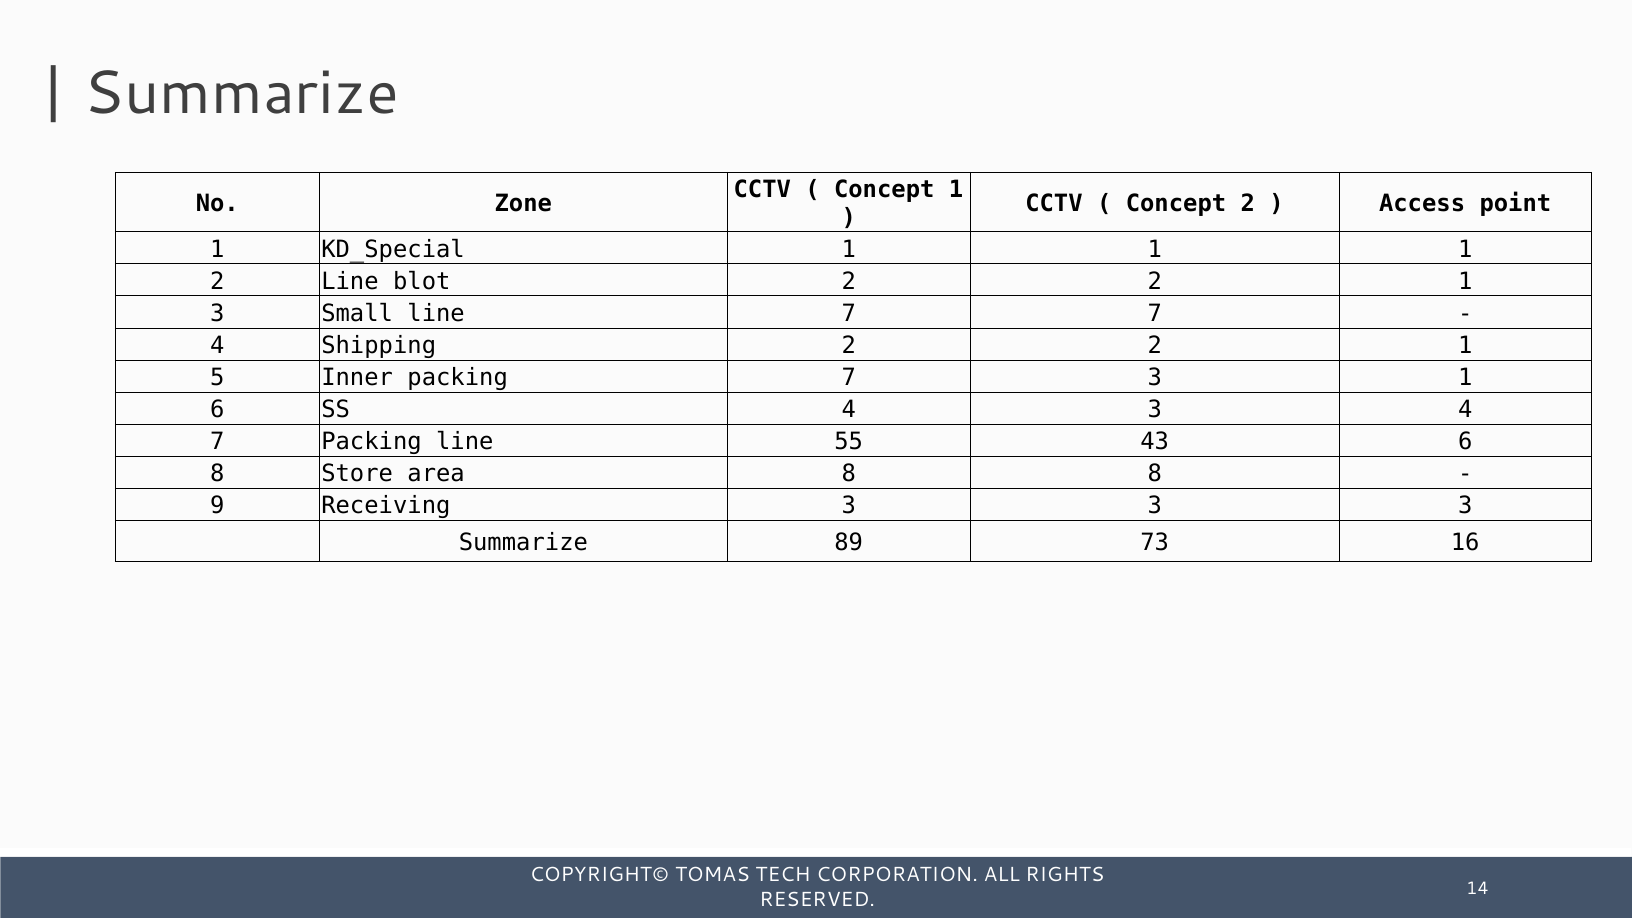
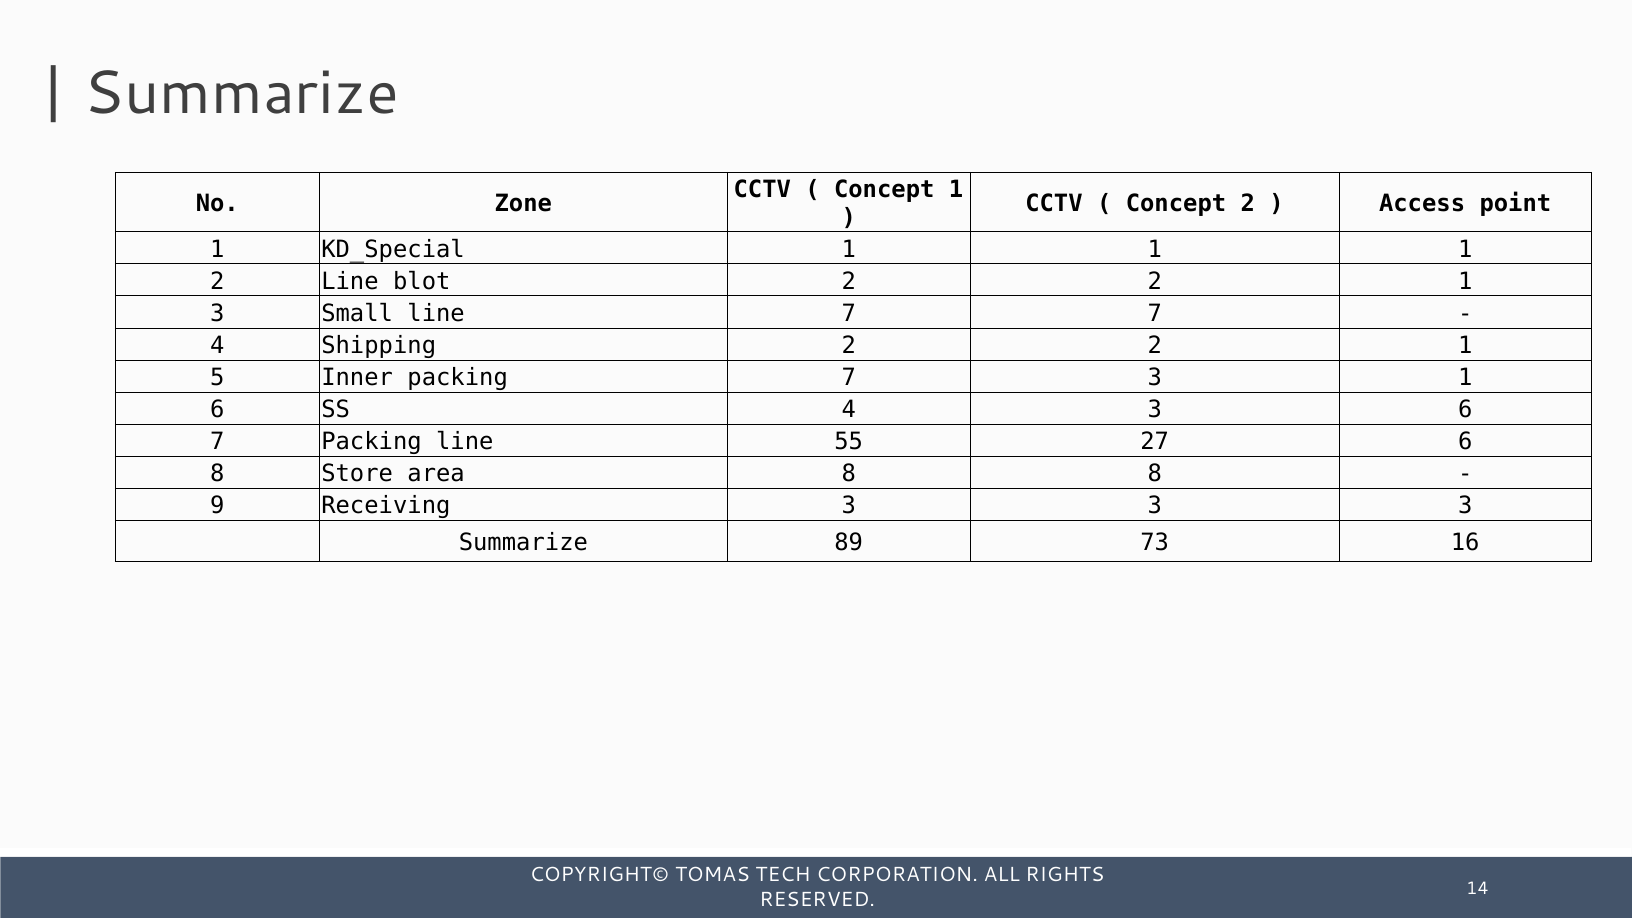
3 4: 4 -> 6
43: 43 -> 27
